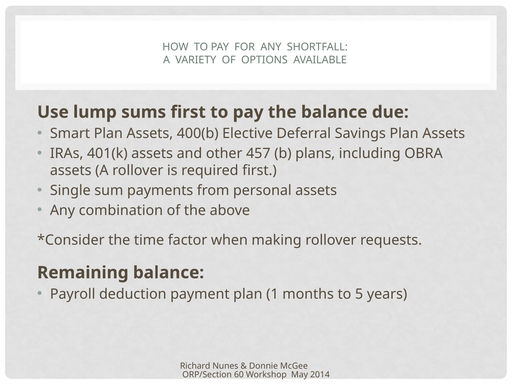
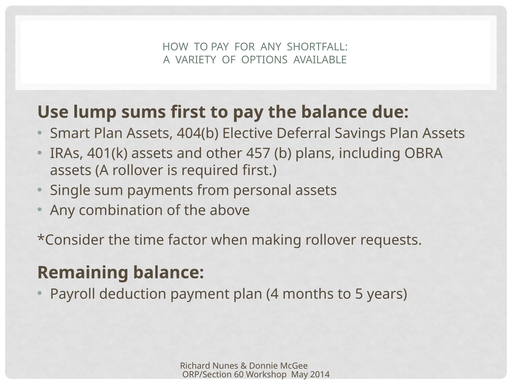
400(b: 400(b -> 404(b
1: 1 -> 4
